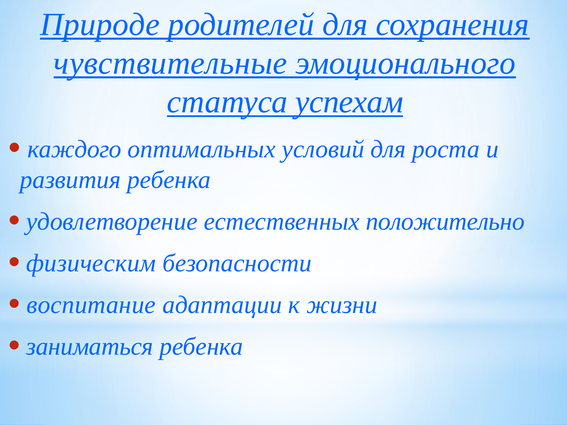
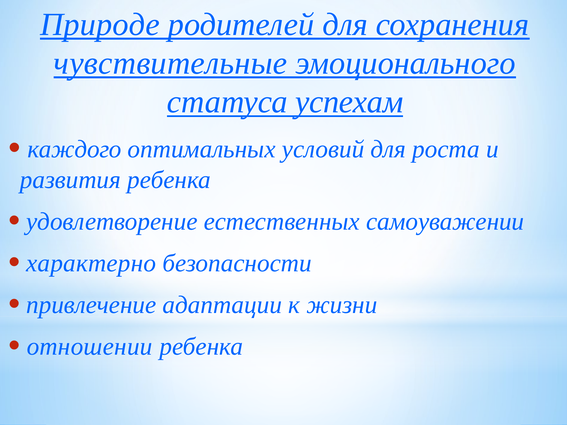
положительно: положительно -> самоуважении
физическим: физическим -> характерно
воспитание: воспитание -> привлечение
заниматься: заниматься -> отношении
